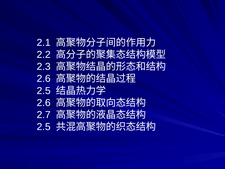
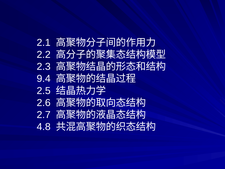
2.6 at (44, 79): 2.6 -> 9.4
2.5 at (44, 127): 2.5 -> 4.8
